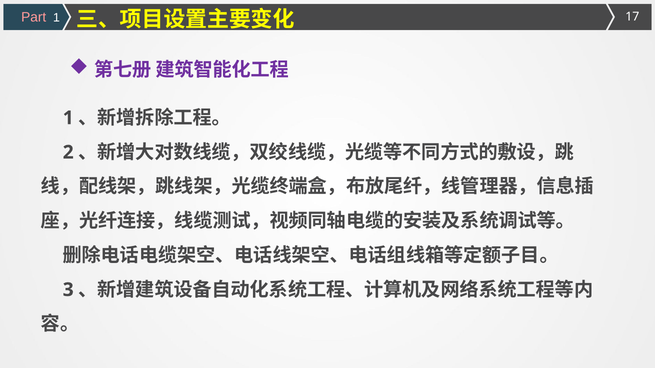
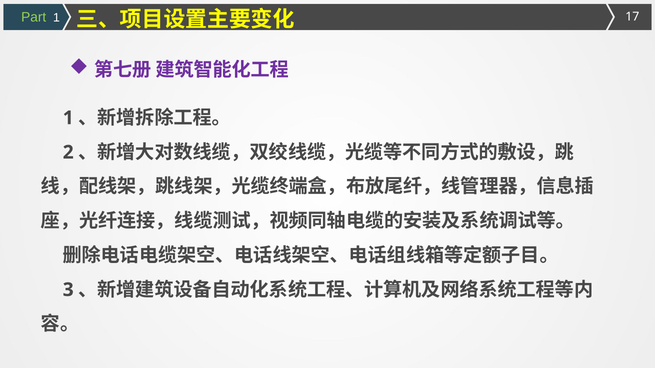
Part colour: pink -> light green
